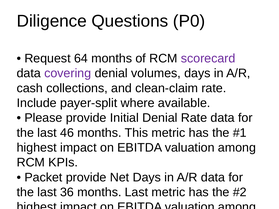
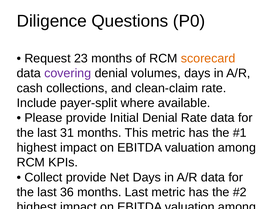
64: 64 -> 23
scorecard colour: purple -> orange
46: 46 -> 31
Packet at (43, 178): Packet -> Collect
